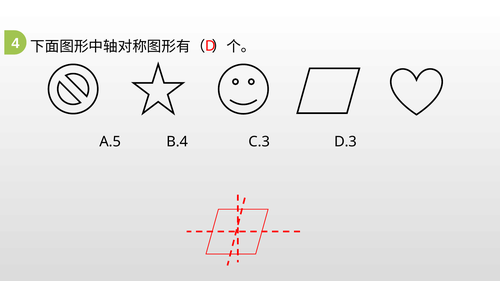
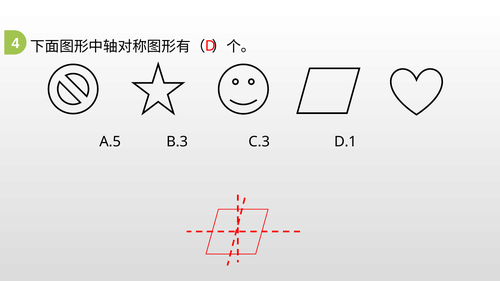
B.4: B.4 -> B.3
D.3: D.3 -> D.1
